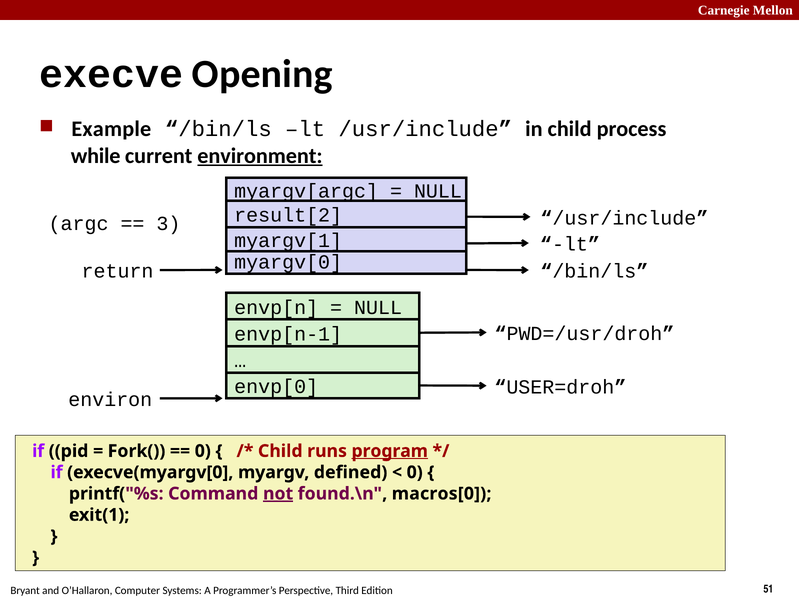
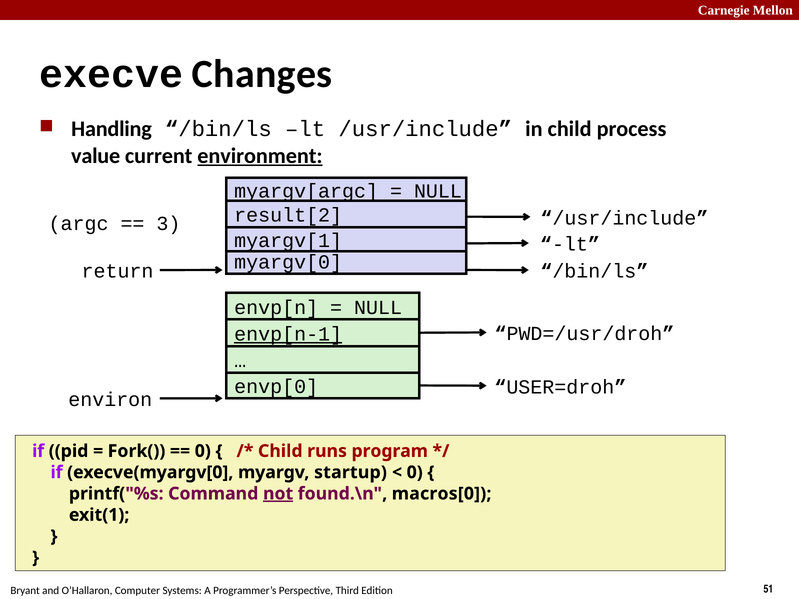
Opening: Opening -> Changes
Example: Example -> Handling
while: while -> value
envp[n-1 underline: none -> present
program underline: present -> none
defined: defined -> startup
